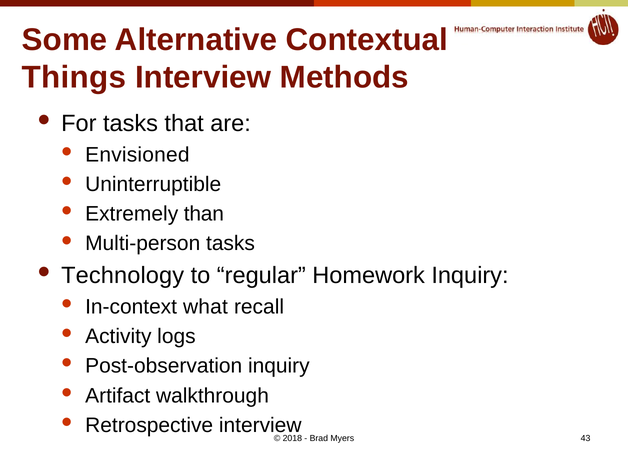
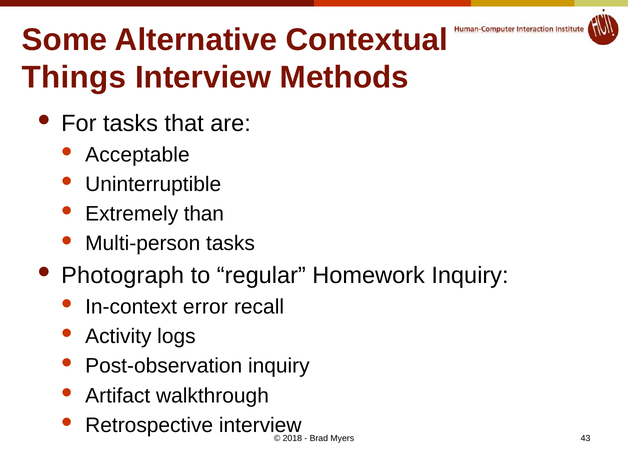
Envisioned: Envisioned -> Acceptable
Technology: Technology -> Photograph
what: what -> error
